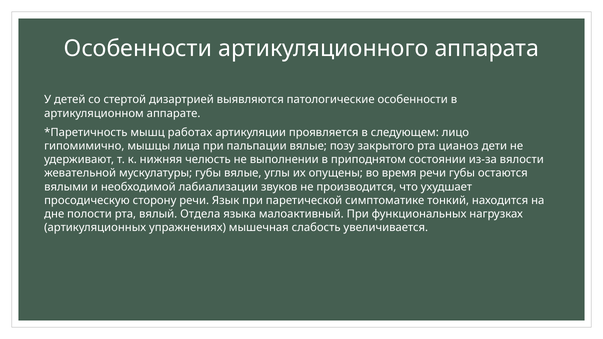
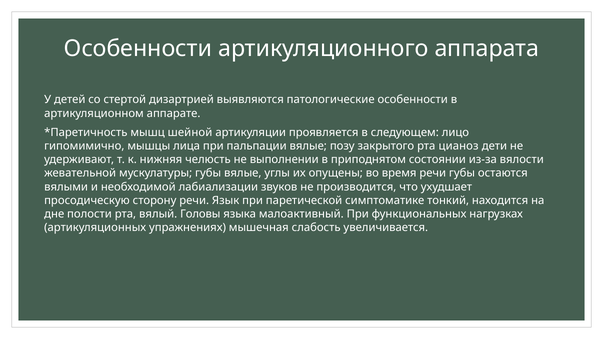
работах: работах -> шейной
Отдела: Отдела -> Головы
